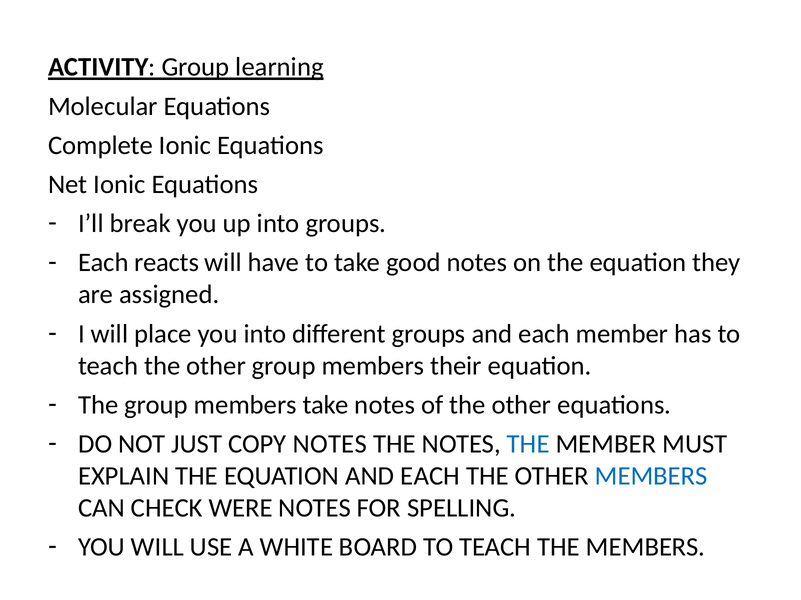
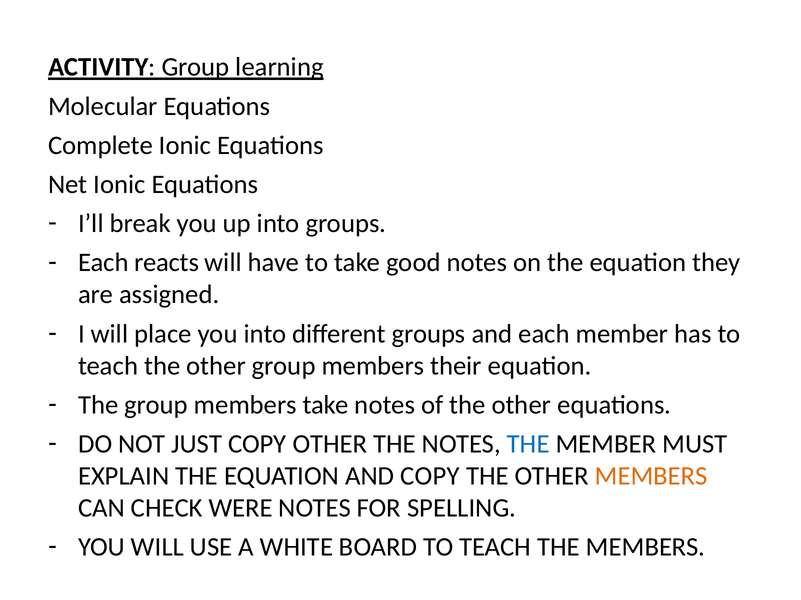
COPY NOTES: NOTES -> OTHER
EQUATION AND EACH: EACH -> COPY
MEMBERS at (651, 477) colour: blue -> orange
